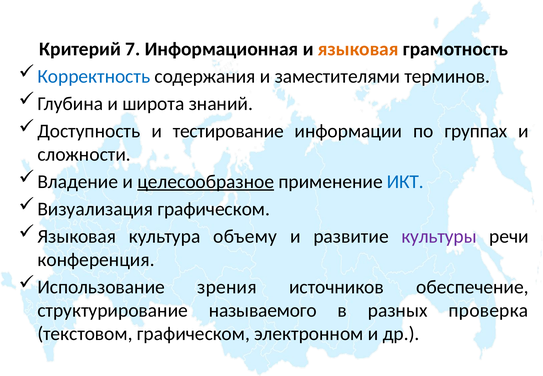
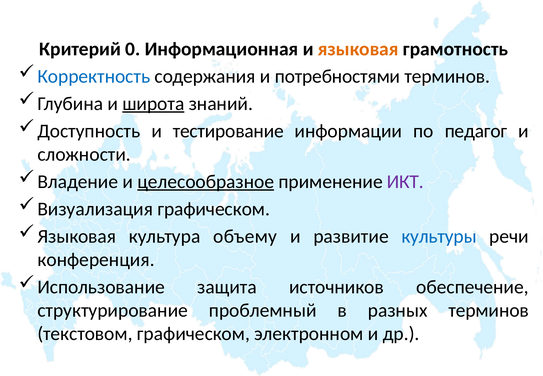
7: 7 -> 0
заместителями: заместителями -> потребностями
широта underline: none -> present
группах: группах -> педагог
ИКТ colour: blue -> purple
культуры colour: purple -> blue
зрения: зрения -> защита
называемого: называемого -> проблемный
разных проверка: проверка -> терминов
